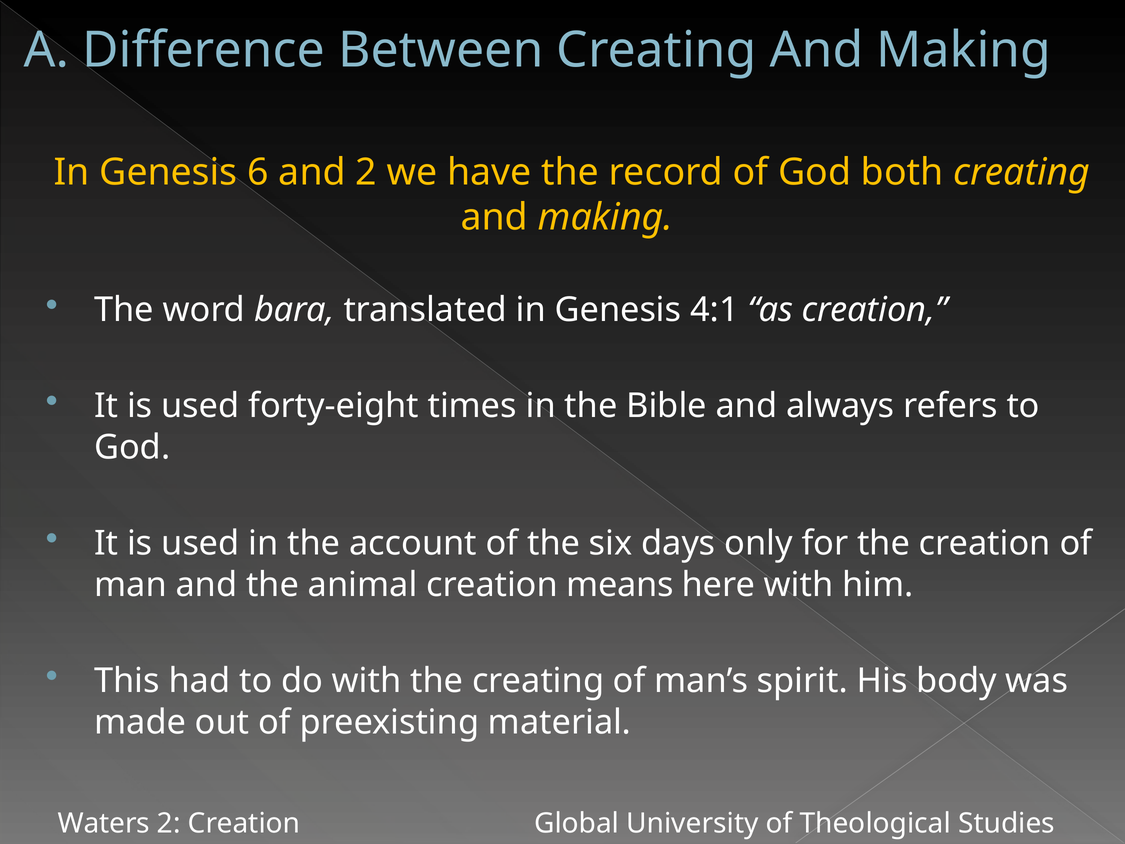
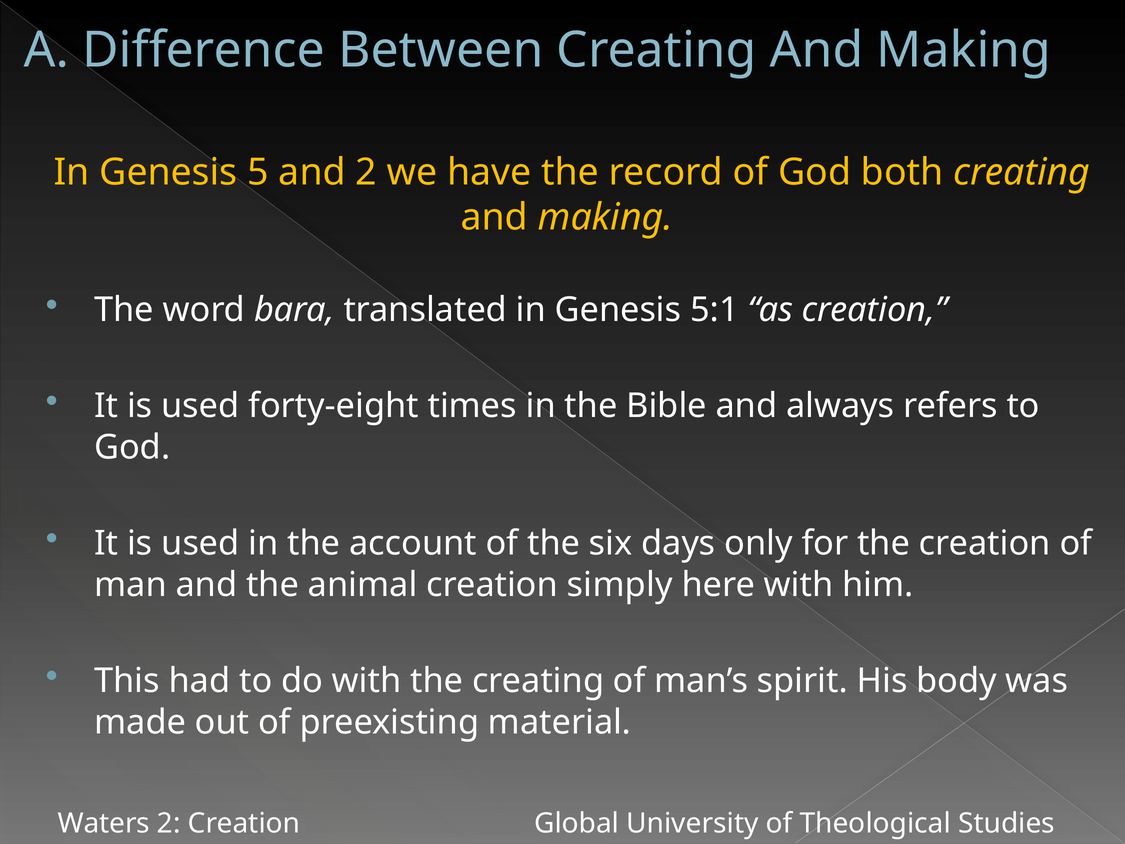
6: 6 -> 5
4:1: 4:1 -> 5:1
means: means -> simply
